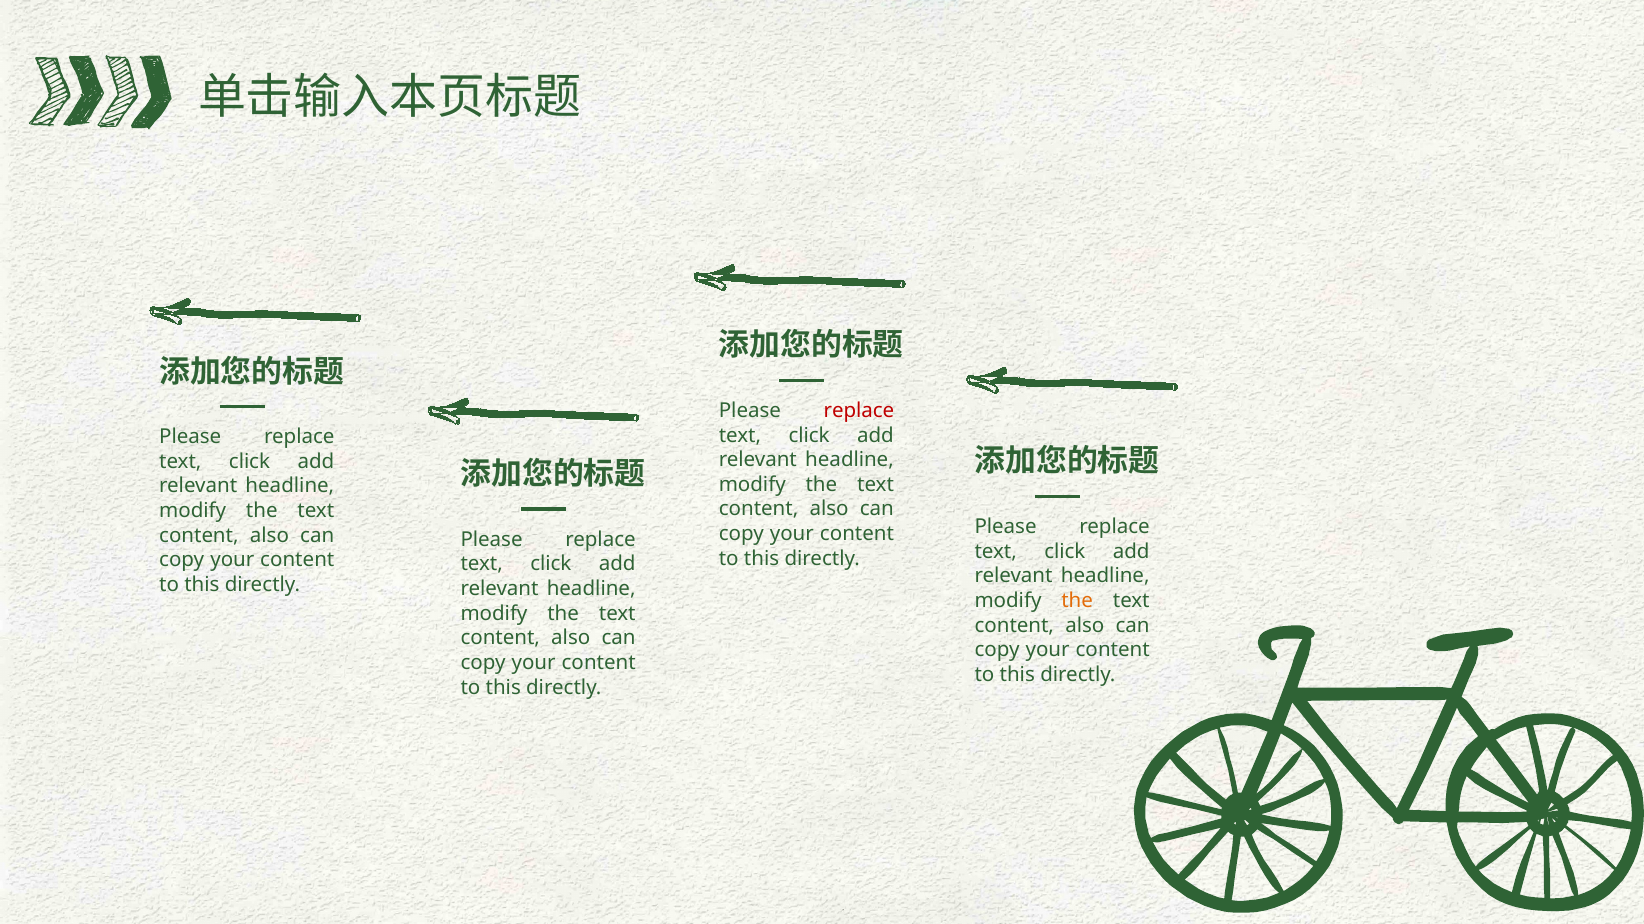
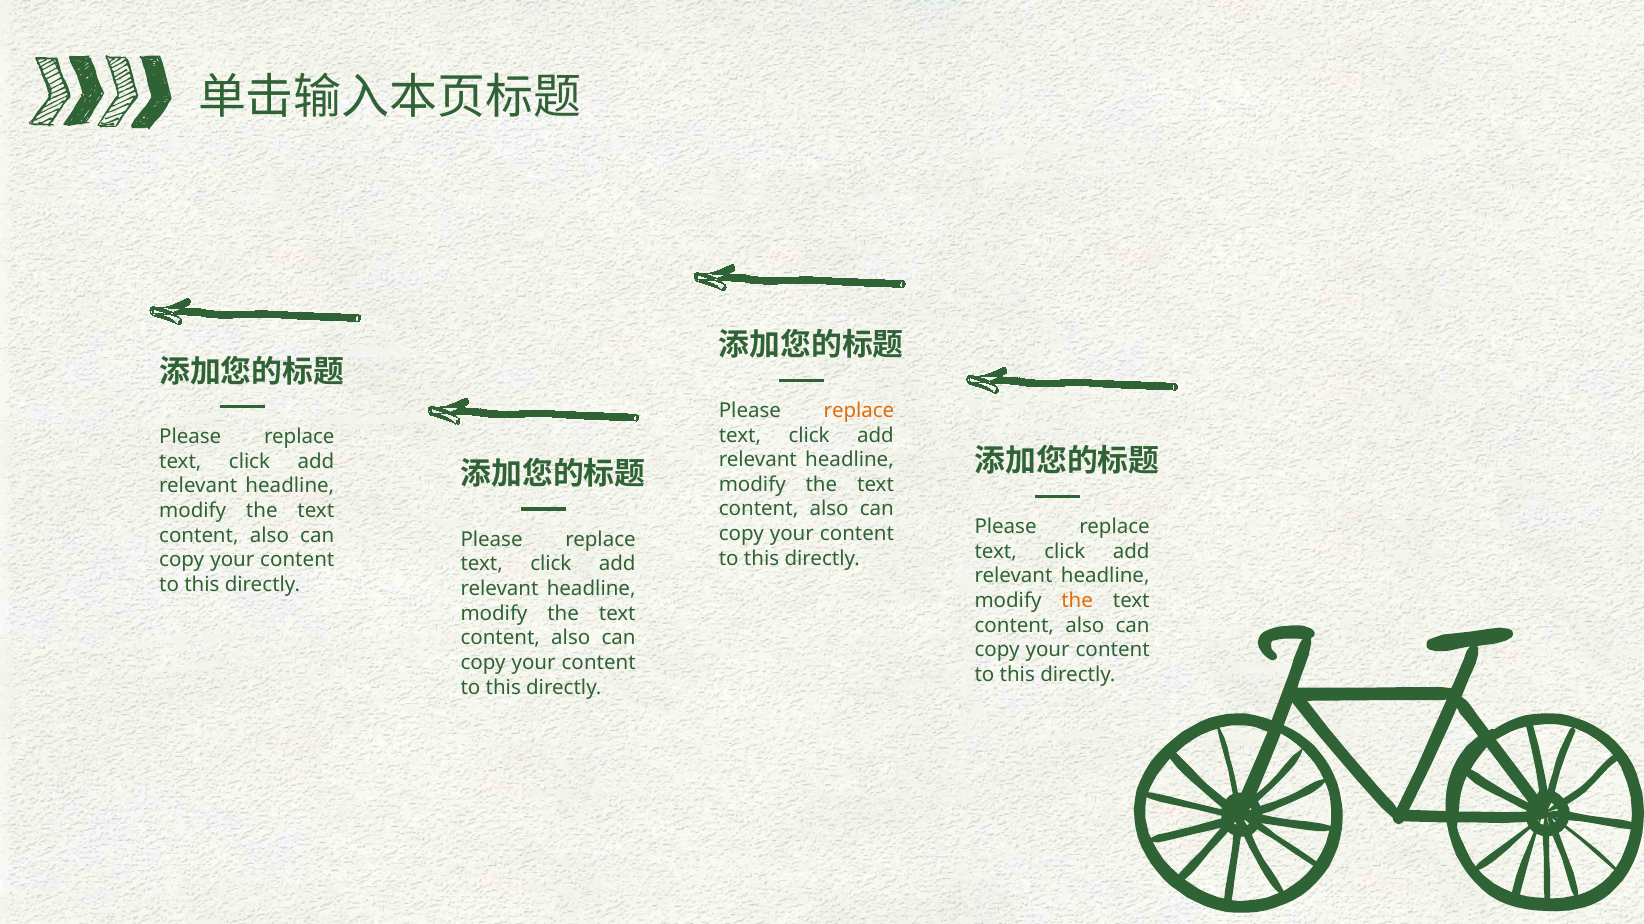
replace at (859, 411) colour: red -> orange
